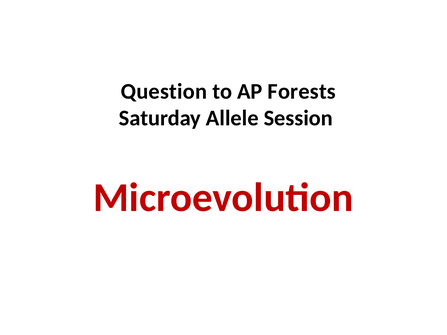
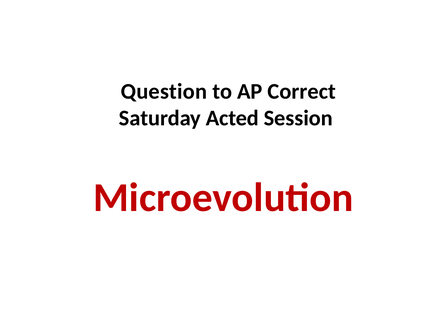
Forests: Forests -> Correct
Allele: Allele -> Acted
